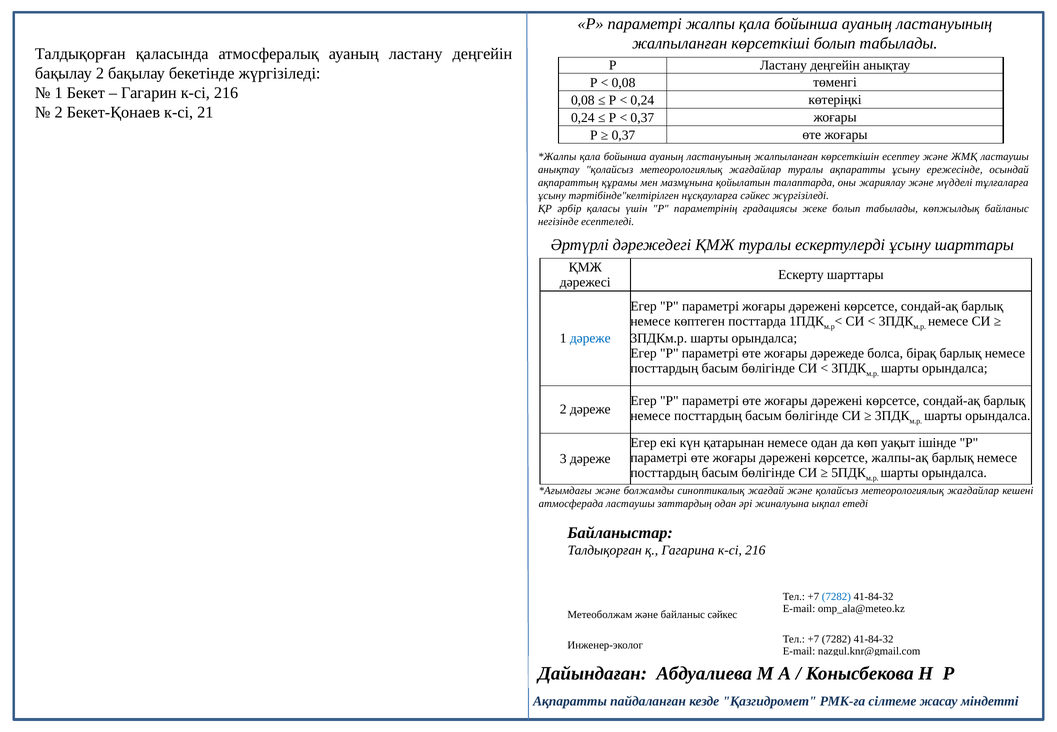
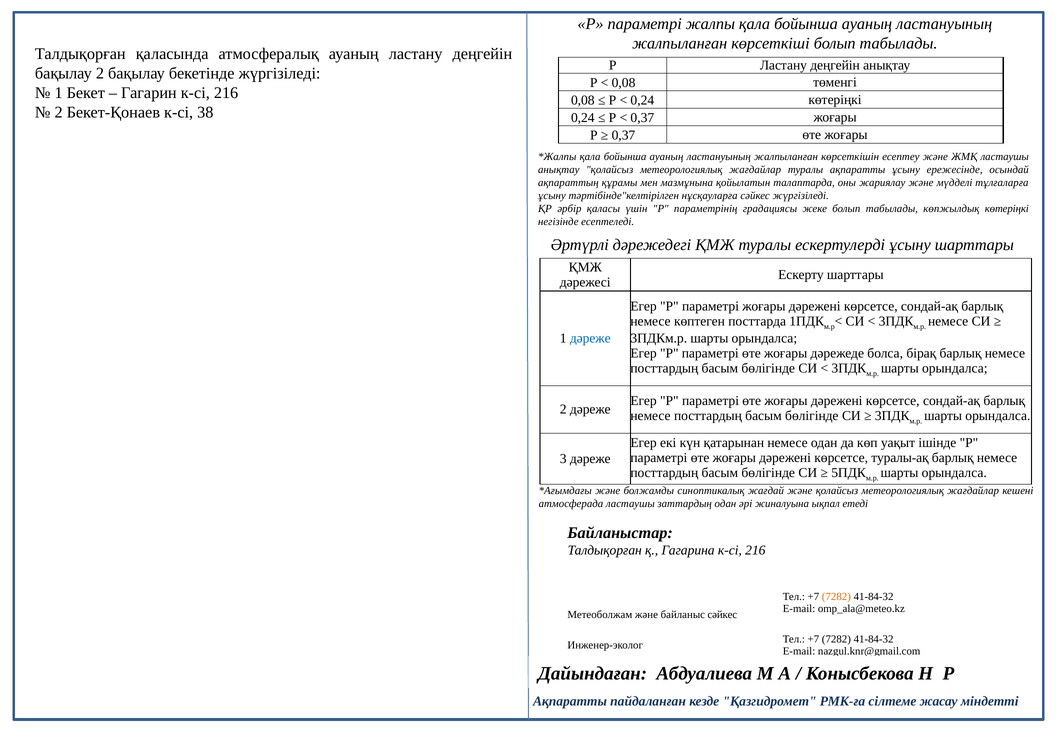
21: 21 -> 38
көпжылдық байланыс: байланыс -> көтеріңкі
жалпы-ақ: жалпы-ақ -> туралы-ақ
7282 at (836, 597) colour: blue -> orange
